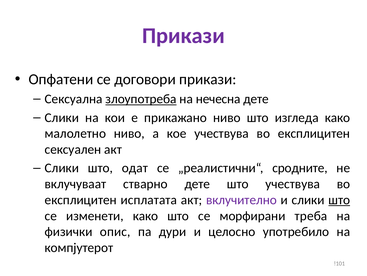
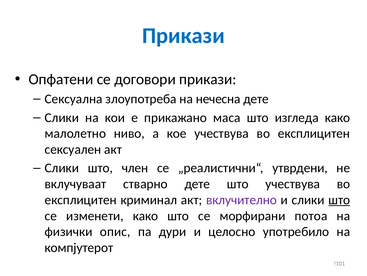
Прикази at (183, 36) colour: purple -> blue
злоупотреба underline: present -> none
прикажано ниво: ниво -> маса
одат: одат -> член
сродните: сродните -> утврдени
исплатата: исплатата -> криминал
треба: треба -> потоа
